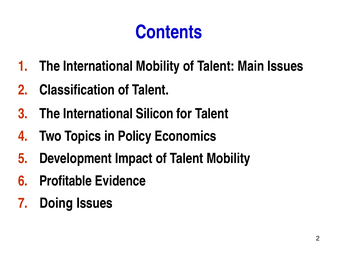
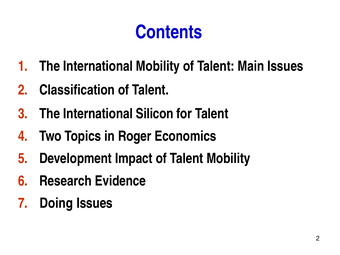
Policy: Policy -> Roger
Profitable: Profitable -> Research
